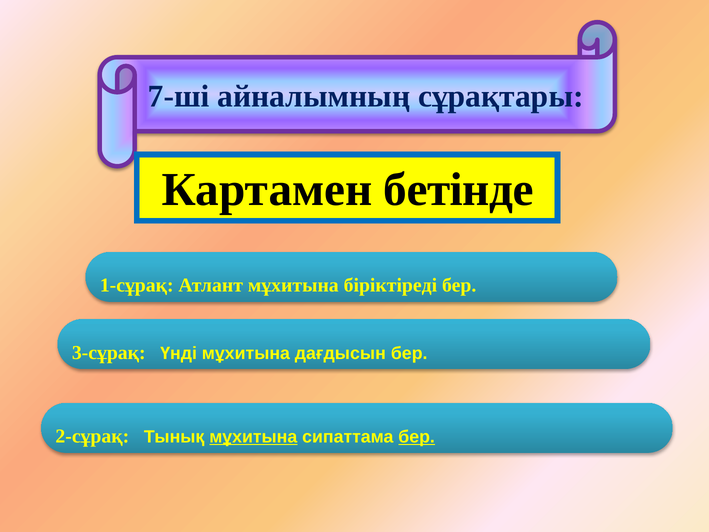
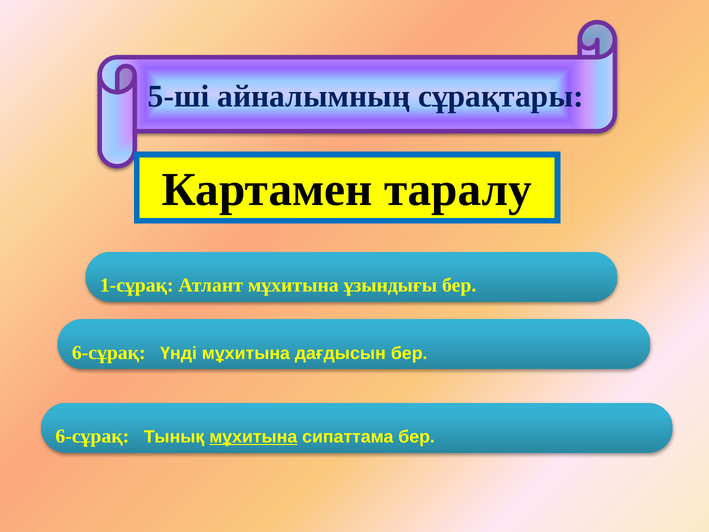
7-ші: 7-ші -> 5-ші
бетінде: бетінде -> таралу
біріктіреді: біріктіреді -> ұзындығы
3-сұрақ at (109, 352): 3-сұрақ -> 6-сұрақ
2-сұрақ at (92, 436): 2-сұрақ -> 6-сұрақ
бер at (417, 437) underline: present -> none
